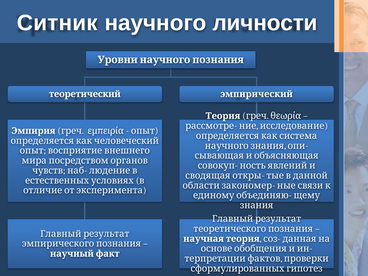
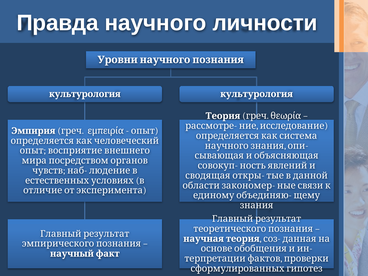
Ситник: Ситник -> Правда
теоретический at (85, 94): теоретический -> культурология
эмпирический at (257, 94): эмпирический -> культурология
